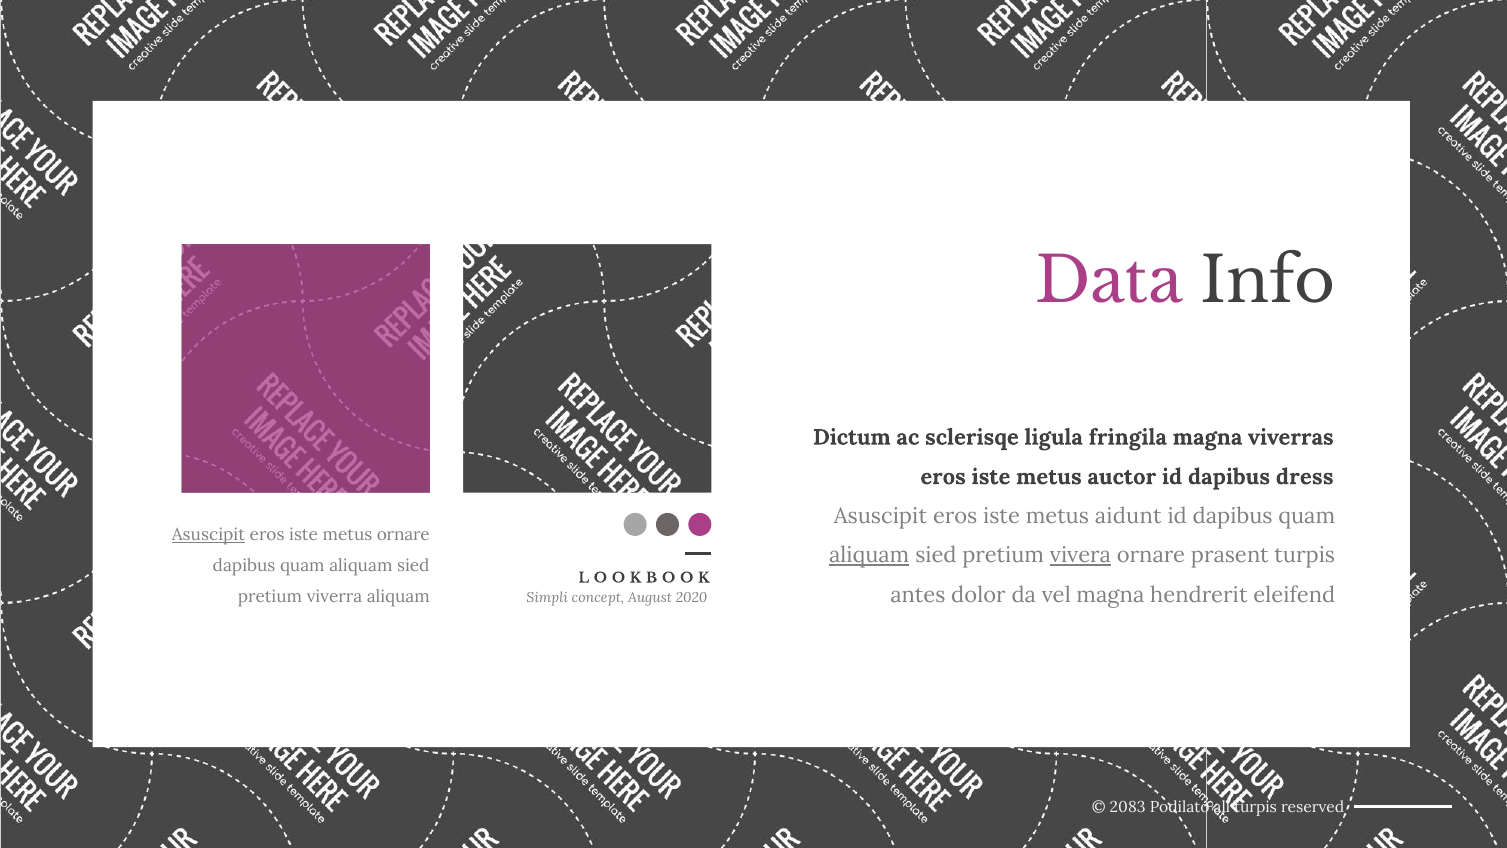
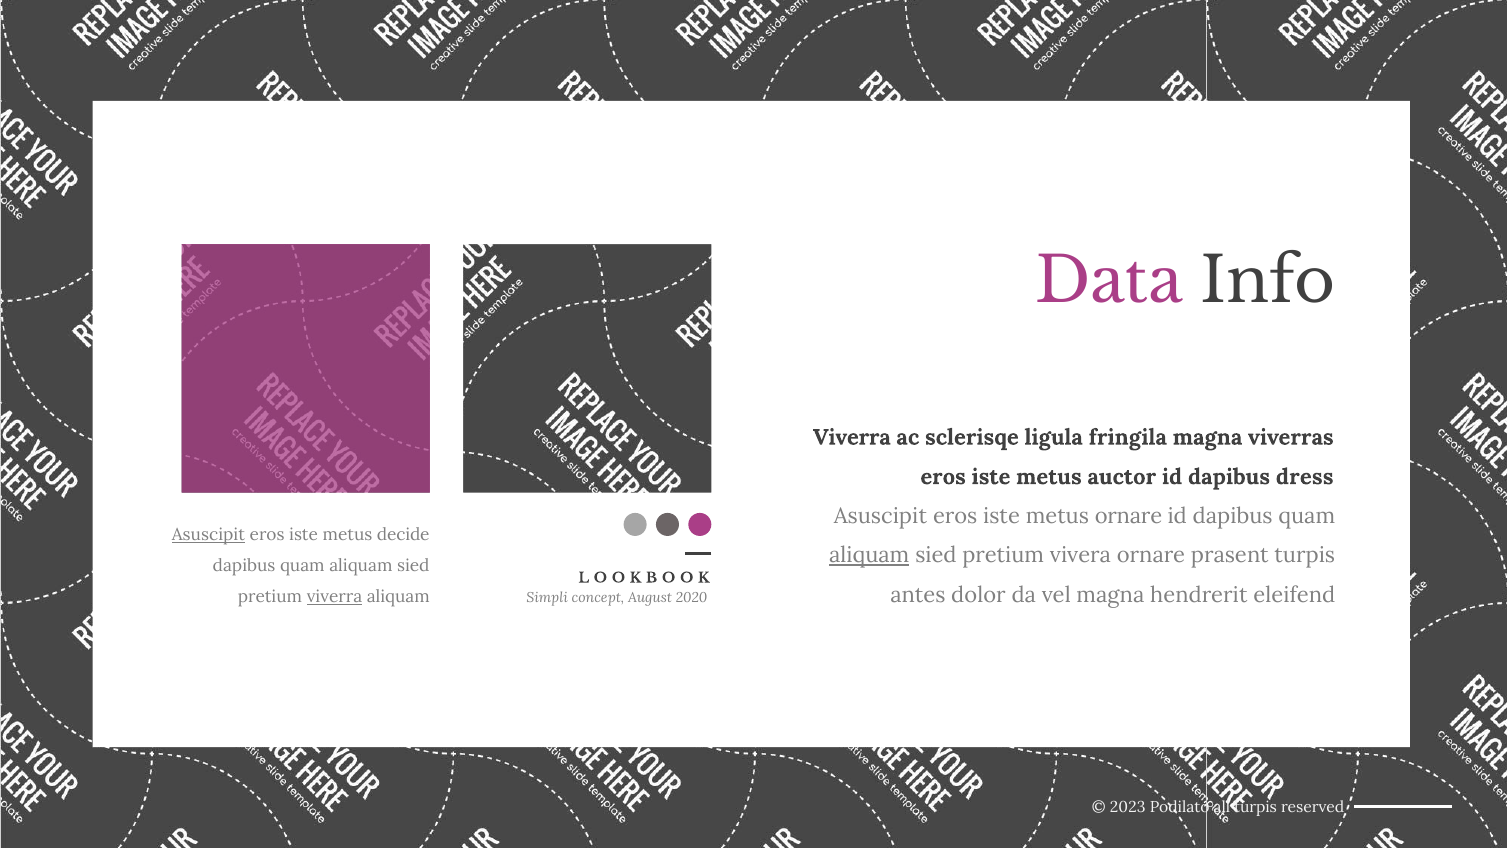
Dictum at (852, 437): Dictum -> Viverra
metus aidunt: aidunt -> ornare
metus ornare: ornare -> decide
vivera underline: present -> none
viverra at (334, 597) underline: none -> present
2083: 2083 -> 2023
